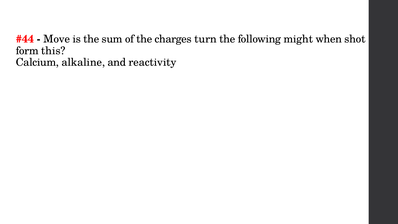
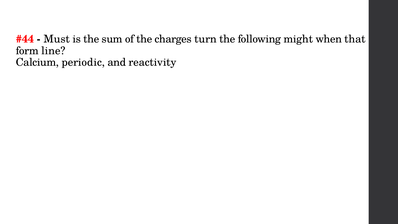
Move: Move -> Must
shot: shot -> that
this: this -> line
alkaline: alkaline -> periodic
